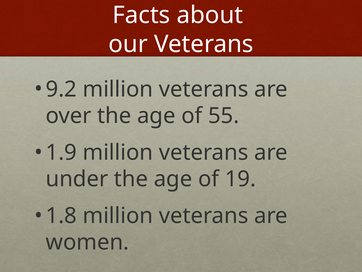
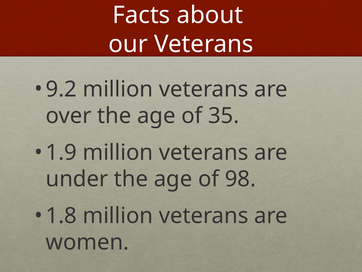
55: 55 -> 35
19: 19 -> 98
